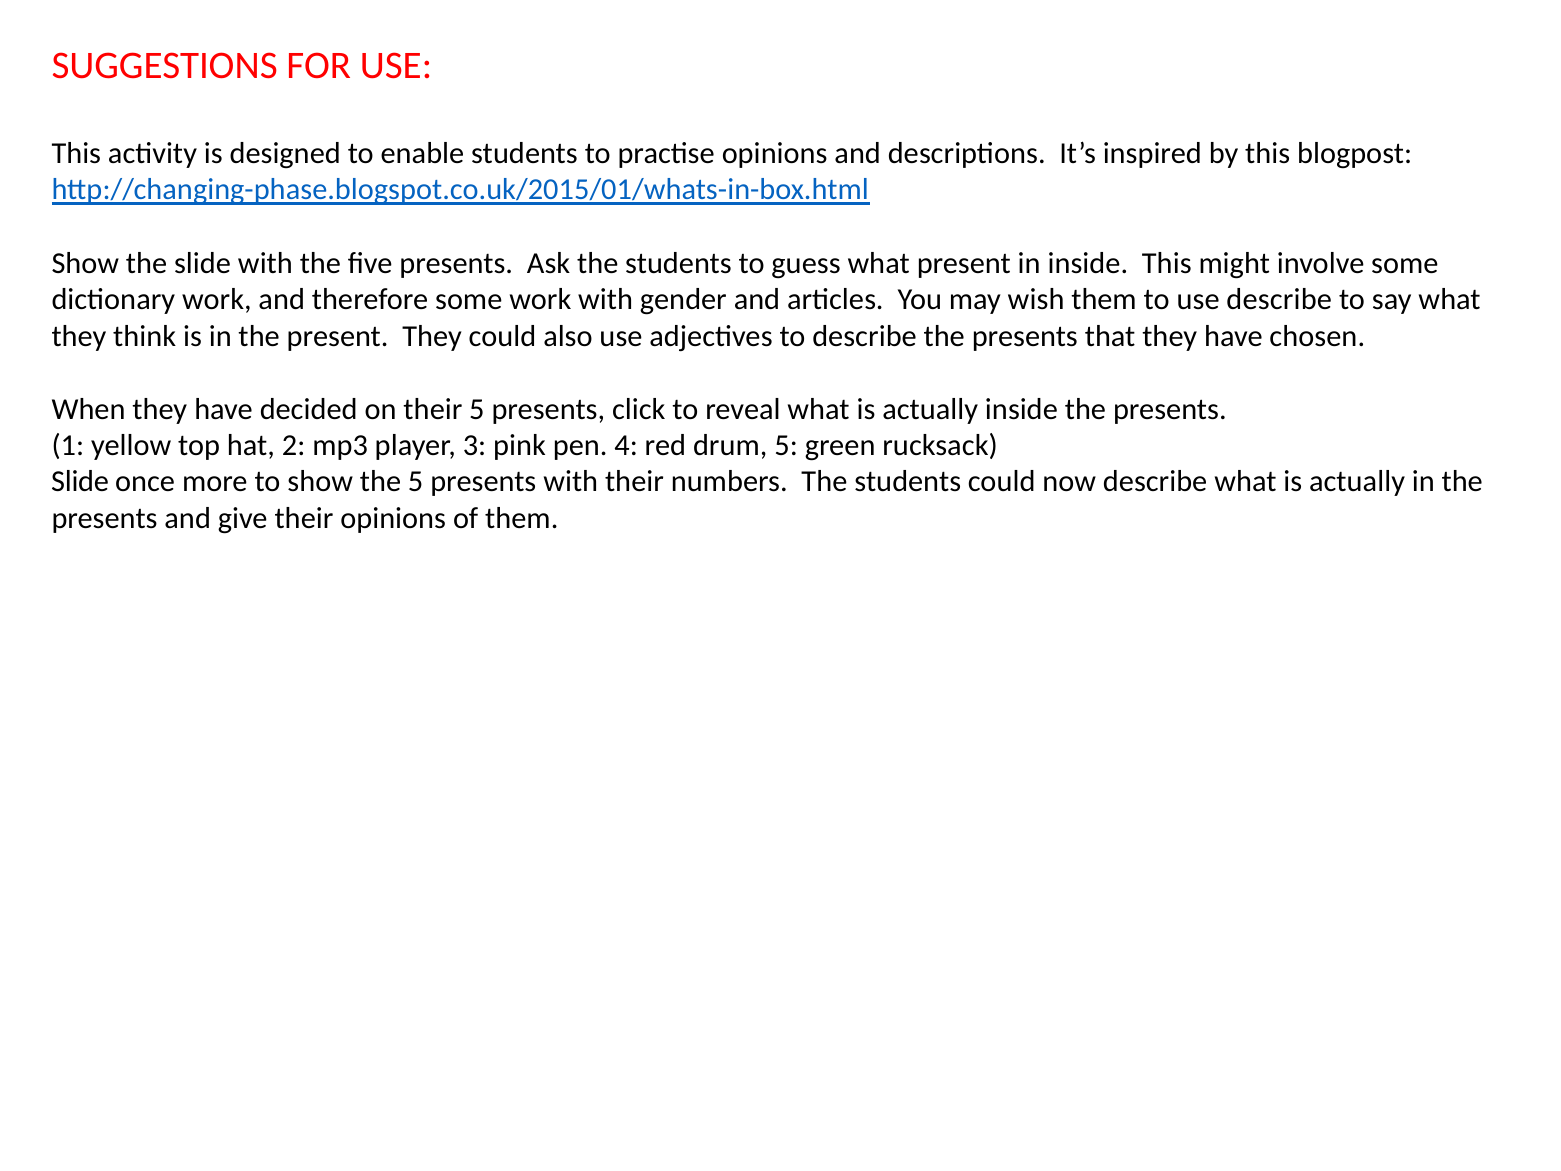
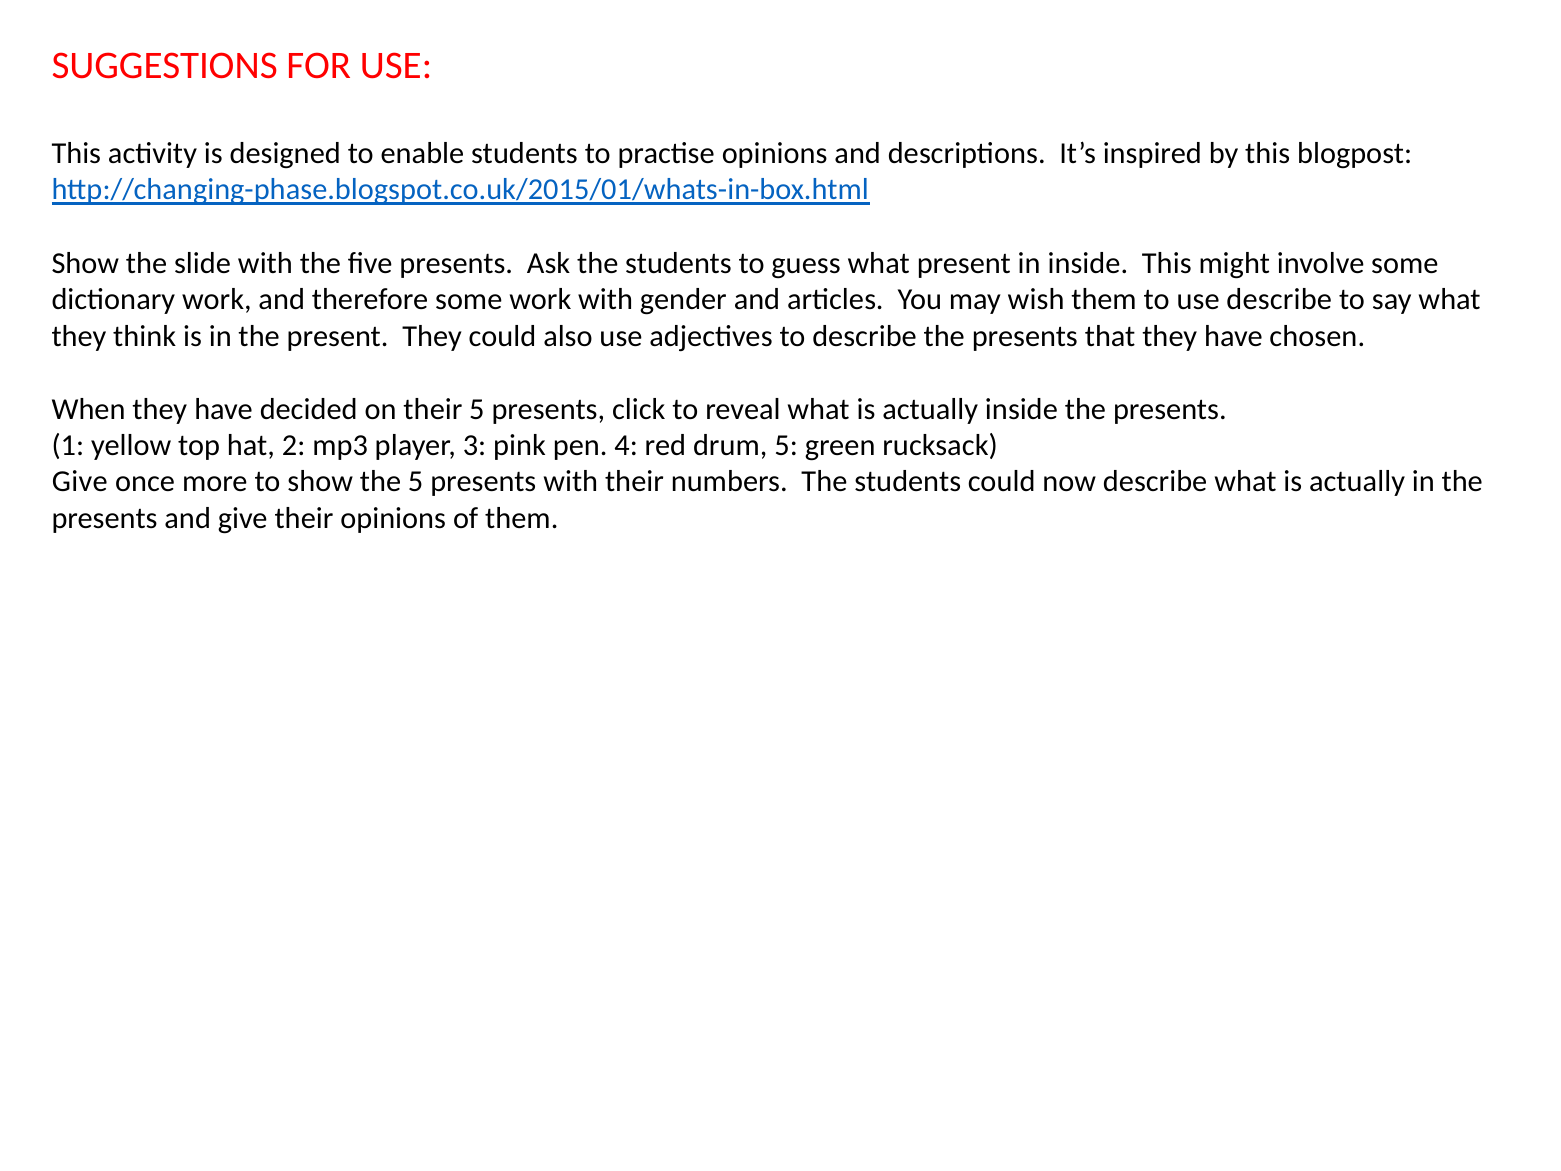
Slide at (80, 482): Slide -> Give
